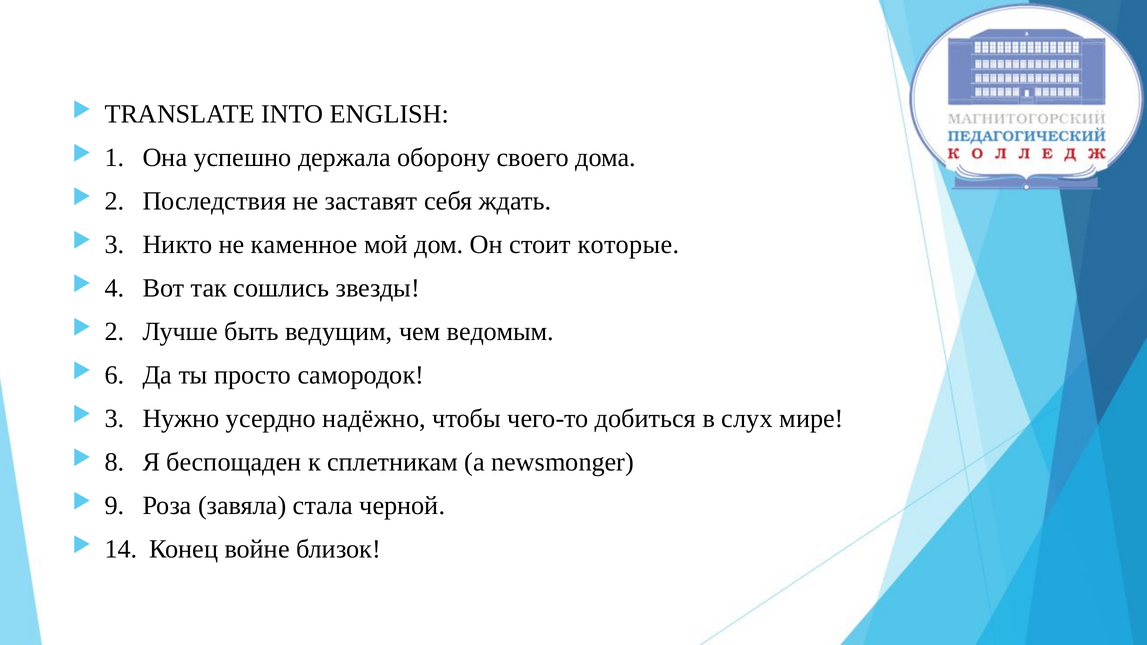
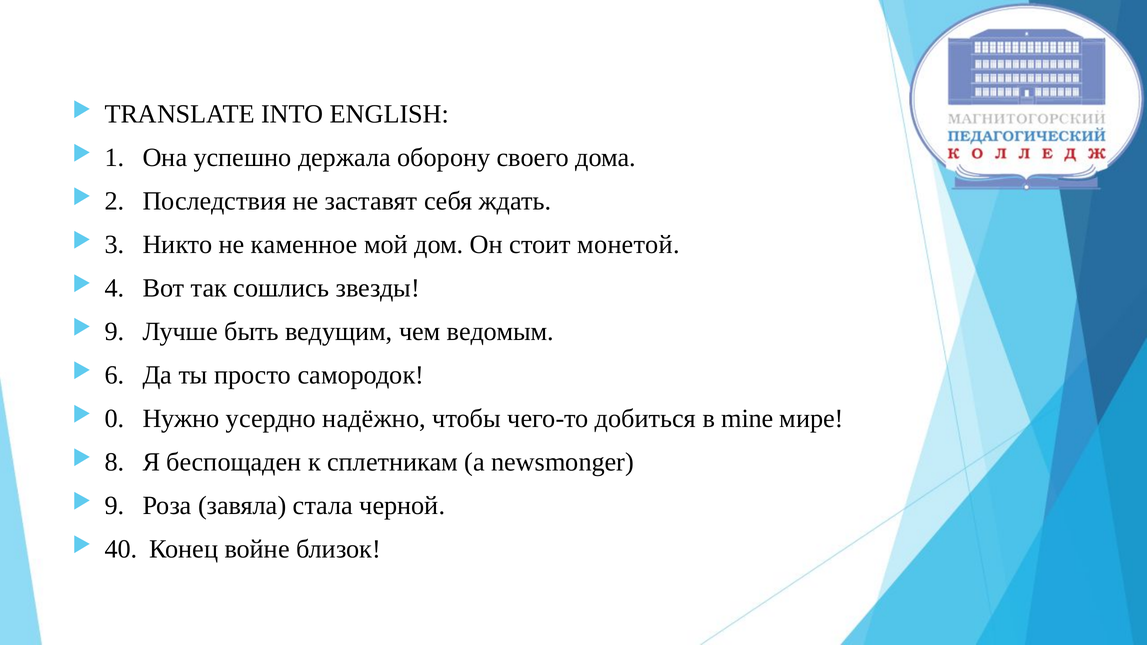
которые: которые -> монетой
2 at (114, 332): 2 -> 9
3 at (114, 419): 3 -> 0
слух: слух -> mine
14: 14 -> 40
